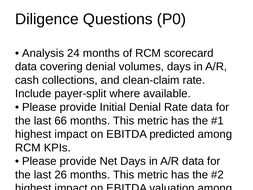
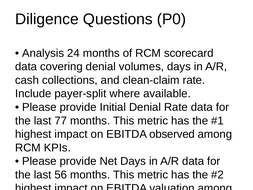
66: 66 -> 77
predicted: predicted -> observed
26: 26 -> 56
